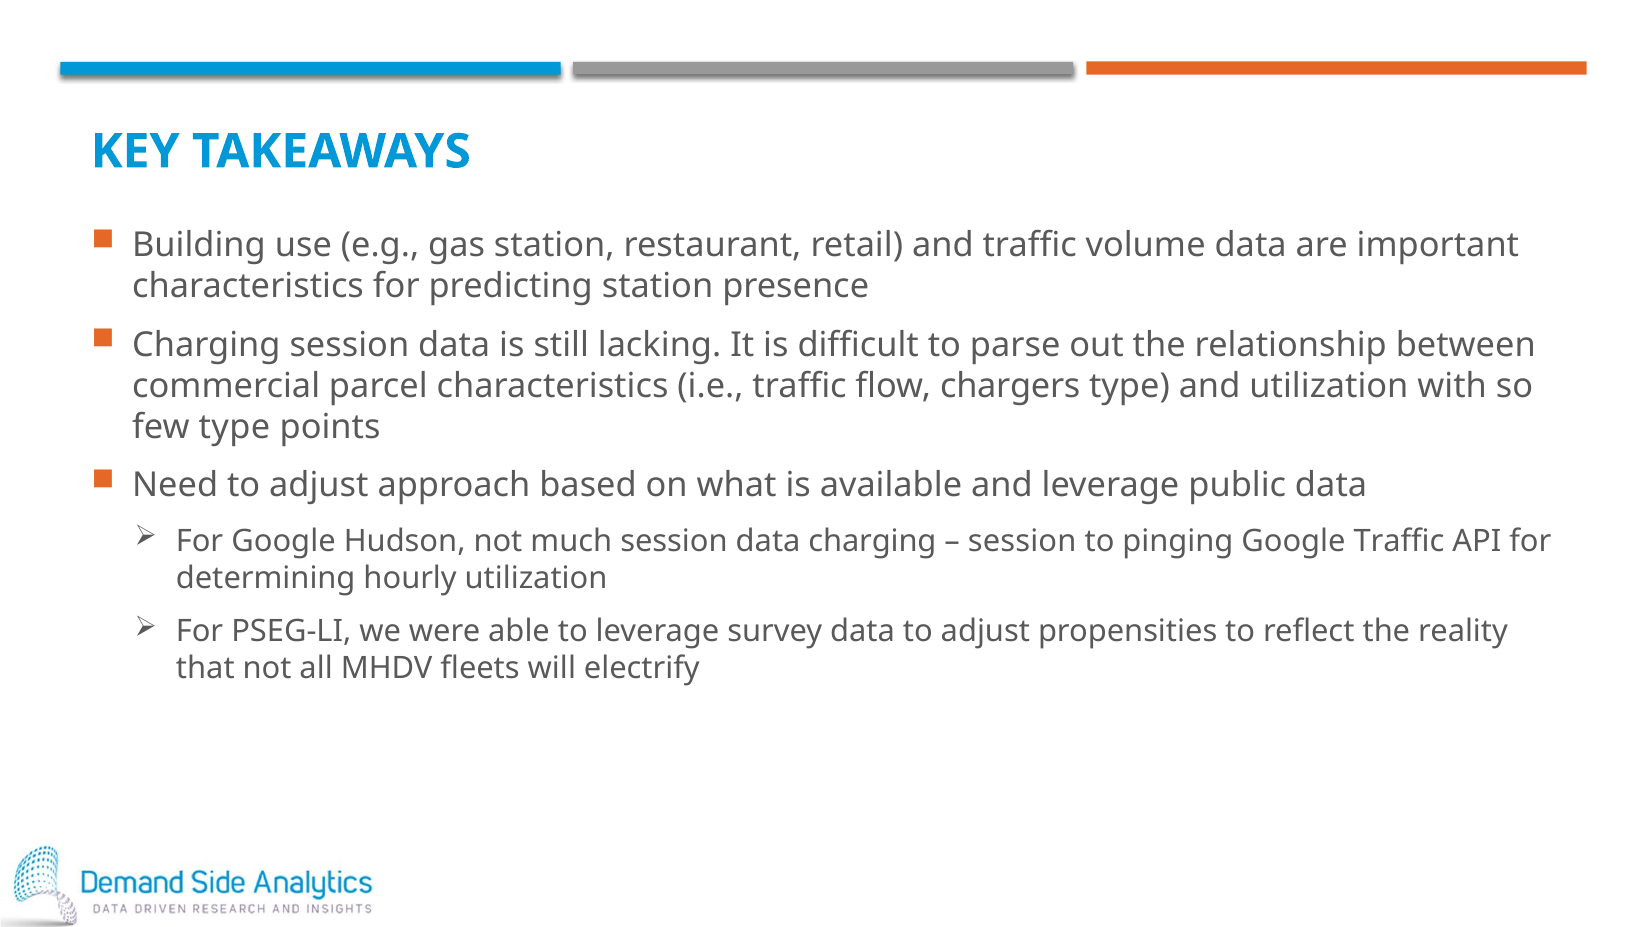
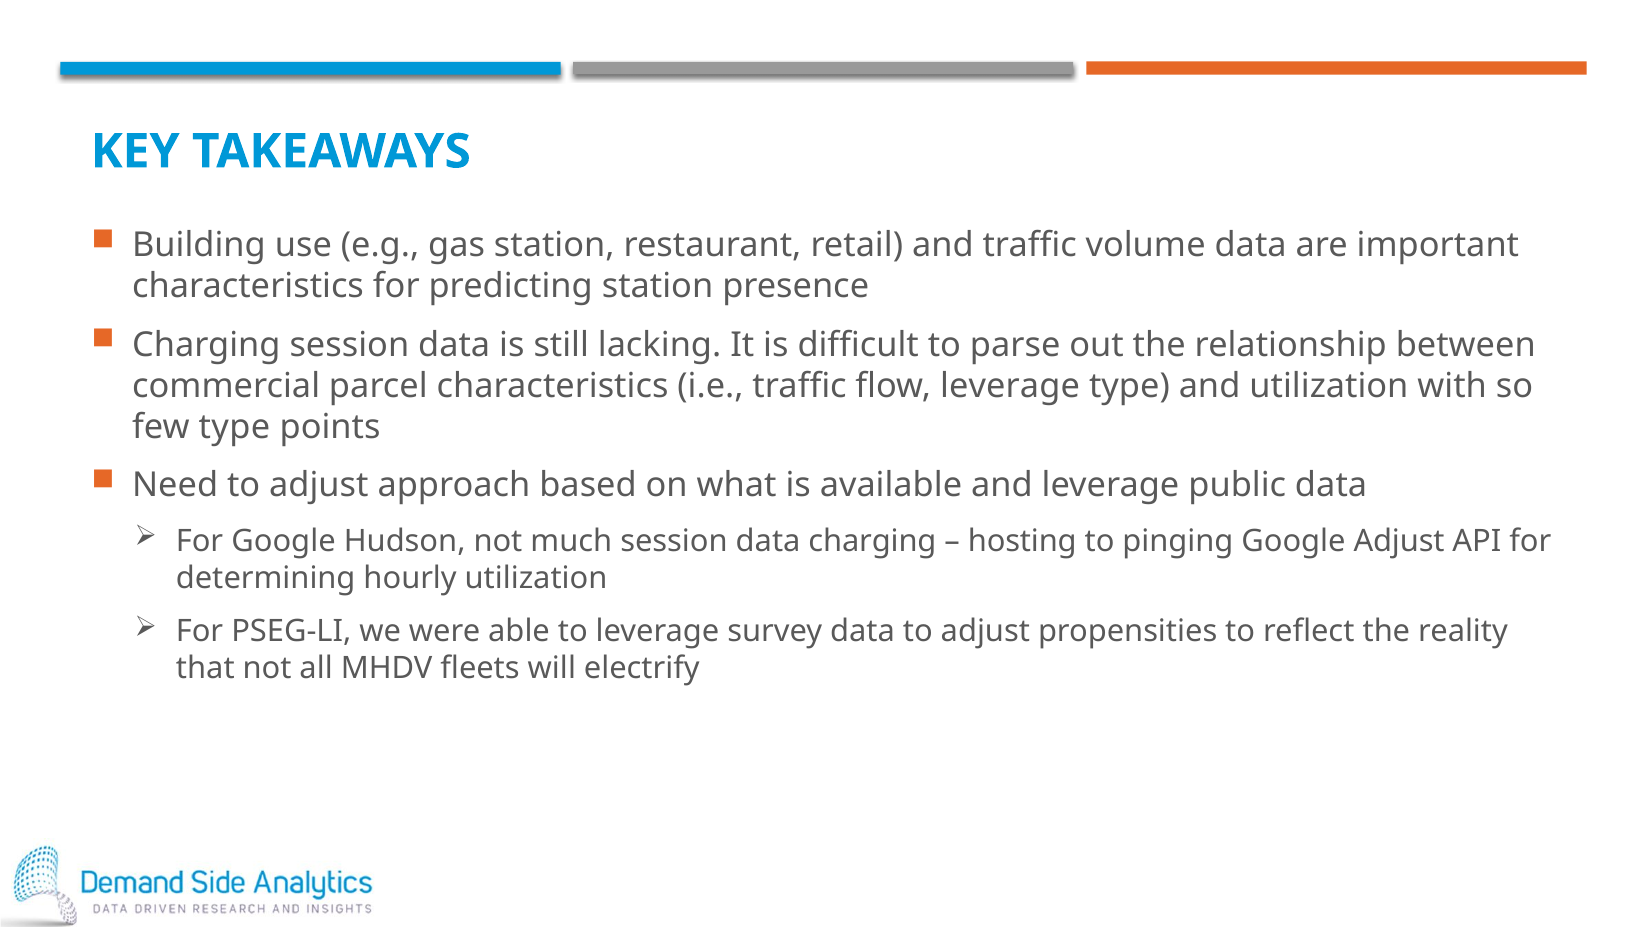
flow chargers: chargers -> leverage
session at (1022, 541): session -> hosting
Google Traffic: Traffic -> Adjust
